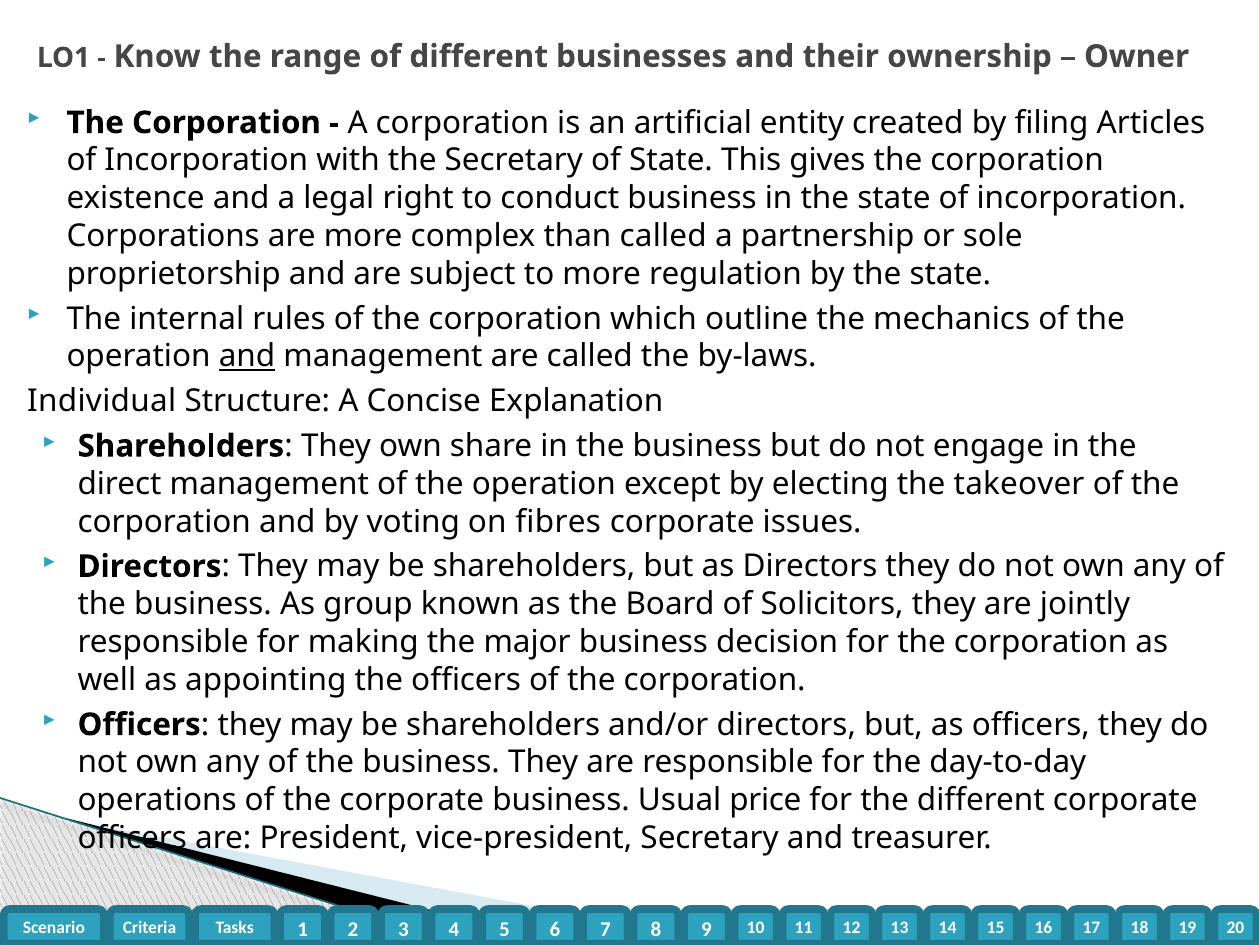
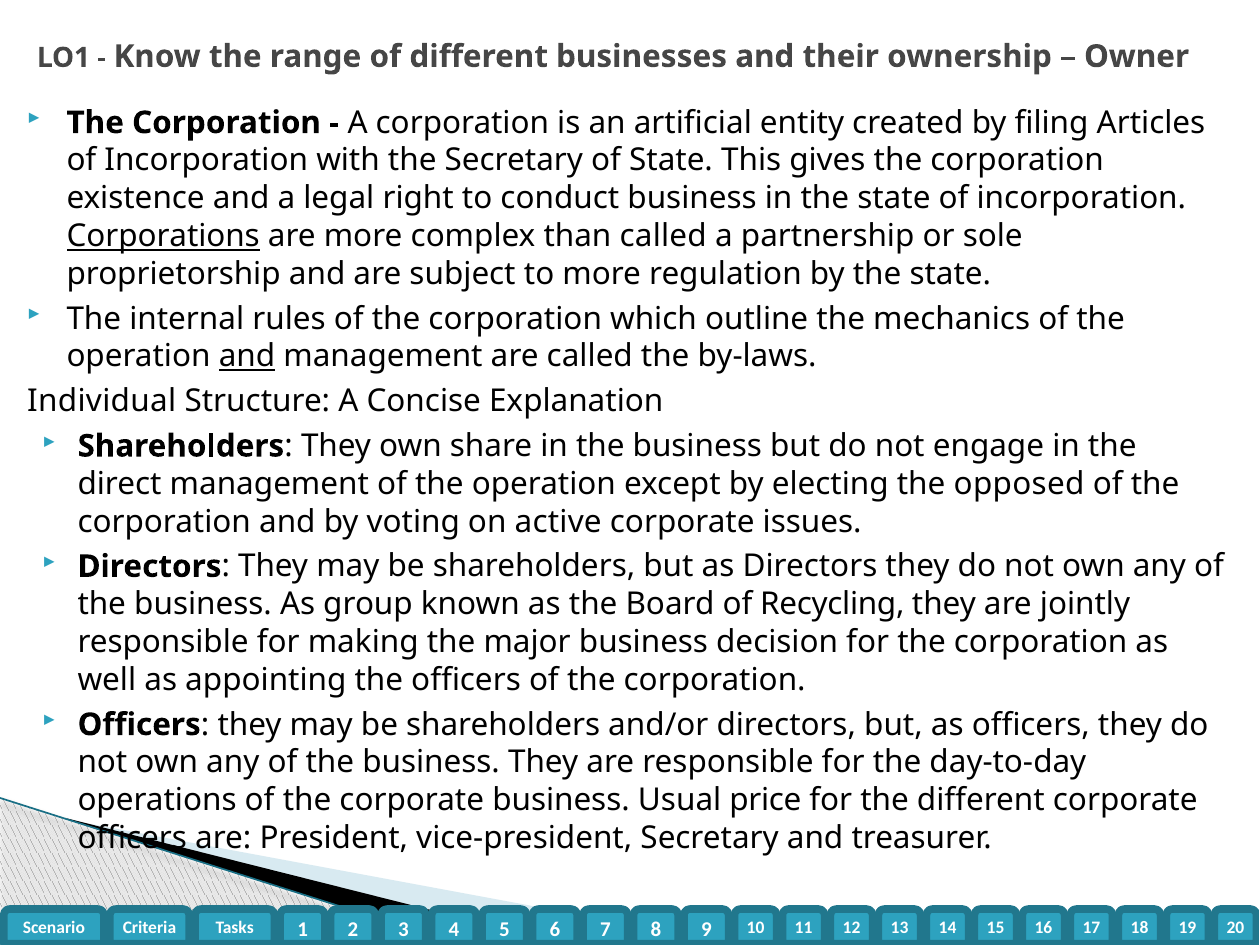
Corporations underline: none -> present
takeover: takeover -> opposed
fibres: fibres -> active
Solicitors: Solicitors -> Recycling
